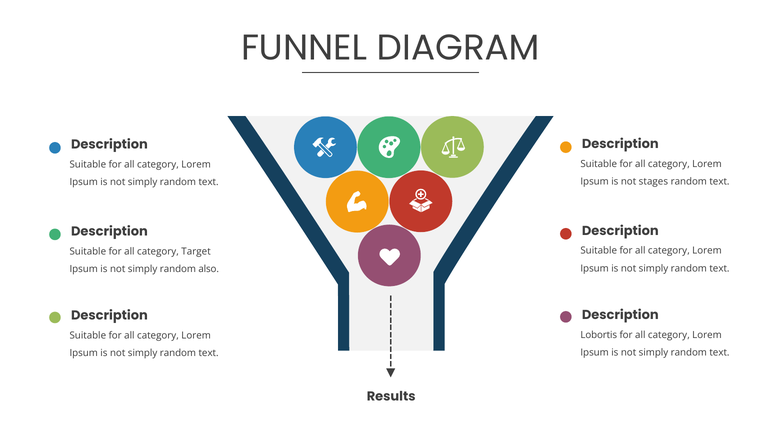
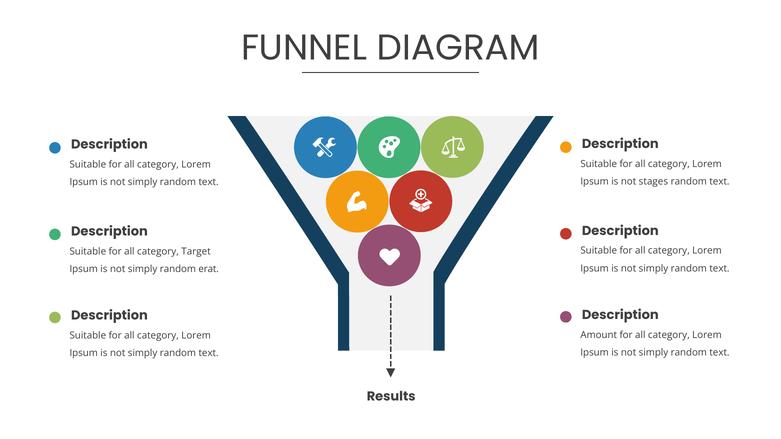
also: also -> erat
Lobortis: Lobortis -> Amount
